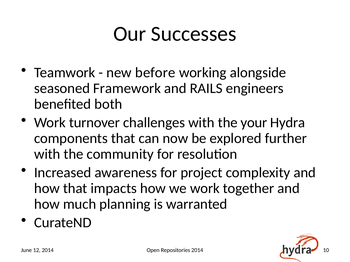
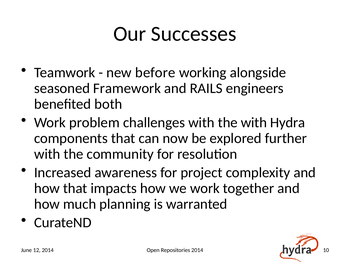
turnover: turnover -> problem
the your: your -> with
